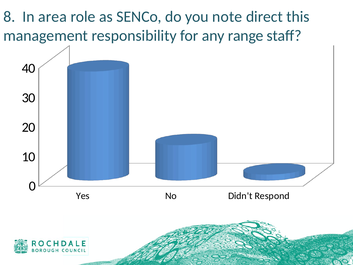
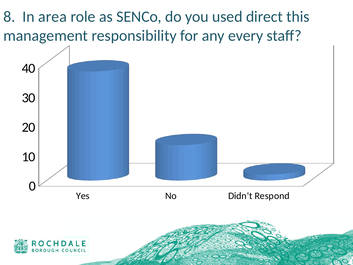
note: note -> used
range: range -> every
